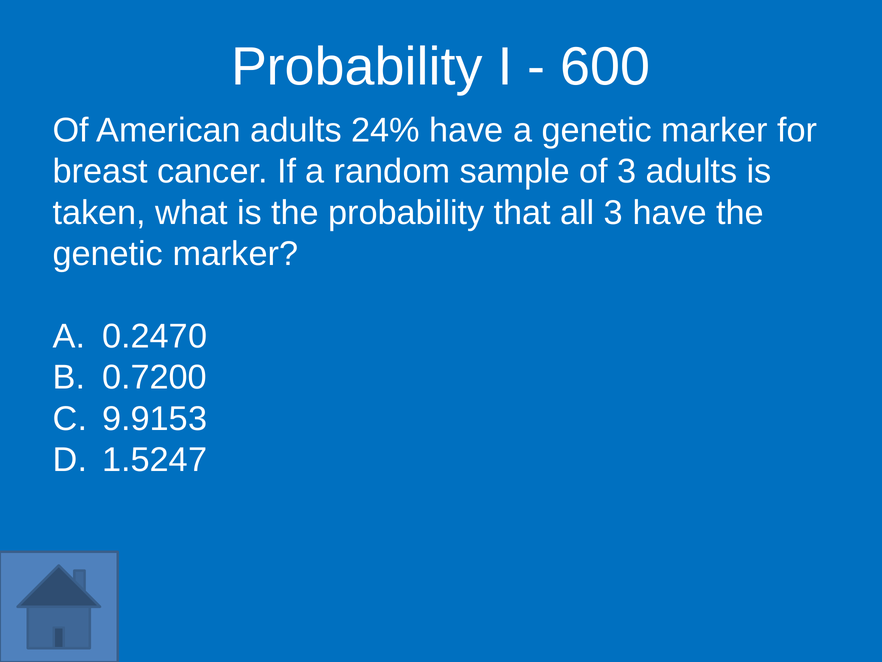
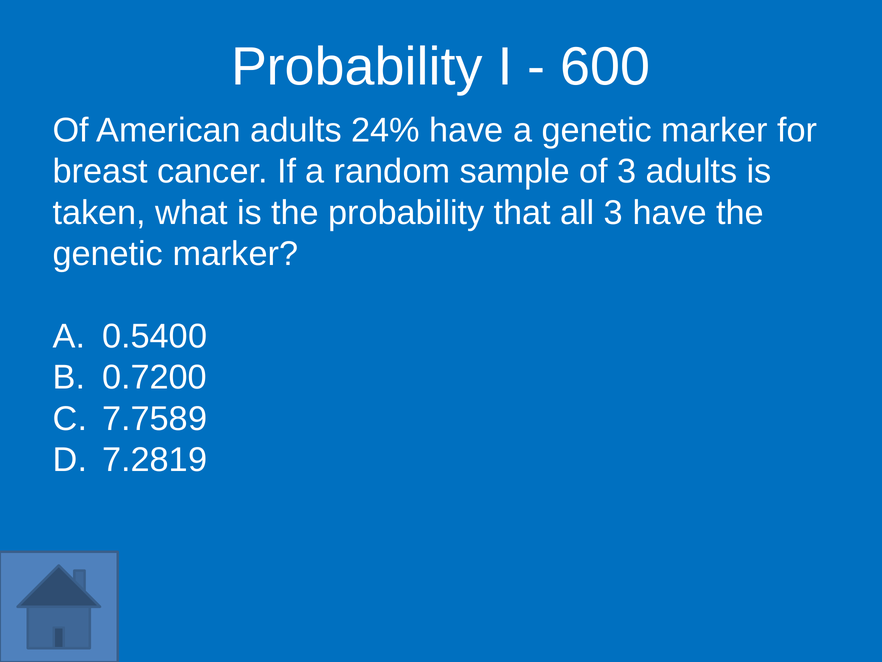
0.2470: 0.2470 -> 0.5400
9.9153: 9.9153 -> 7.7589
1.5247: 1.5247 -> 7.2819
